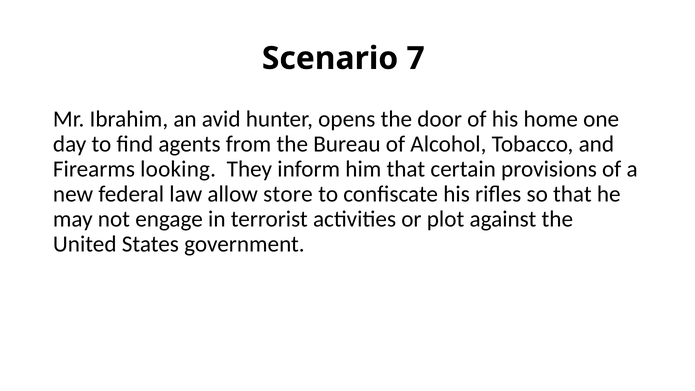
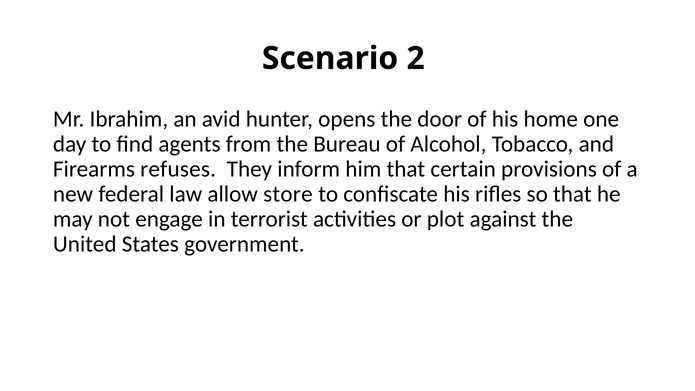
7: 7 -> 2
looking: looking -> refuses
